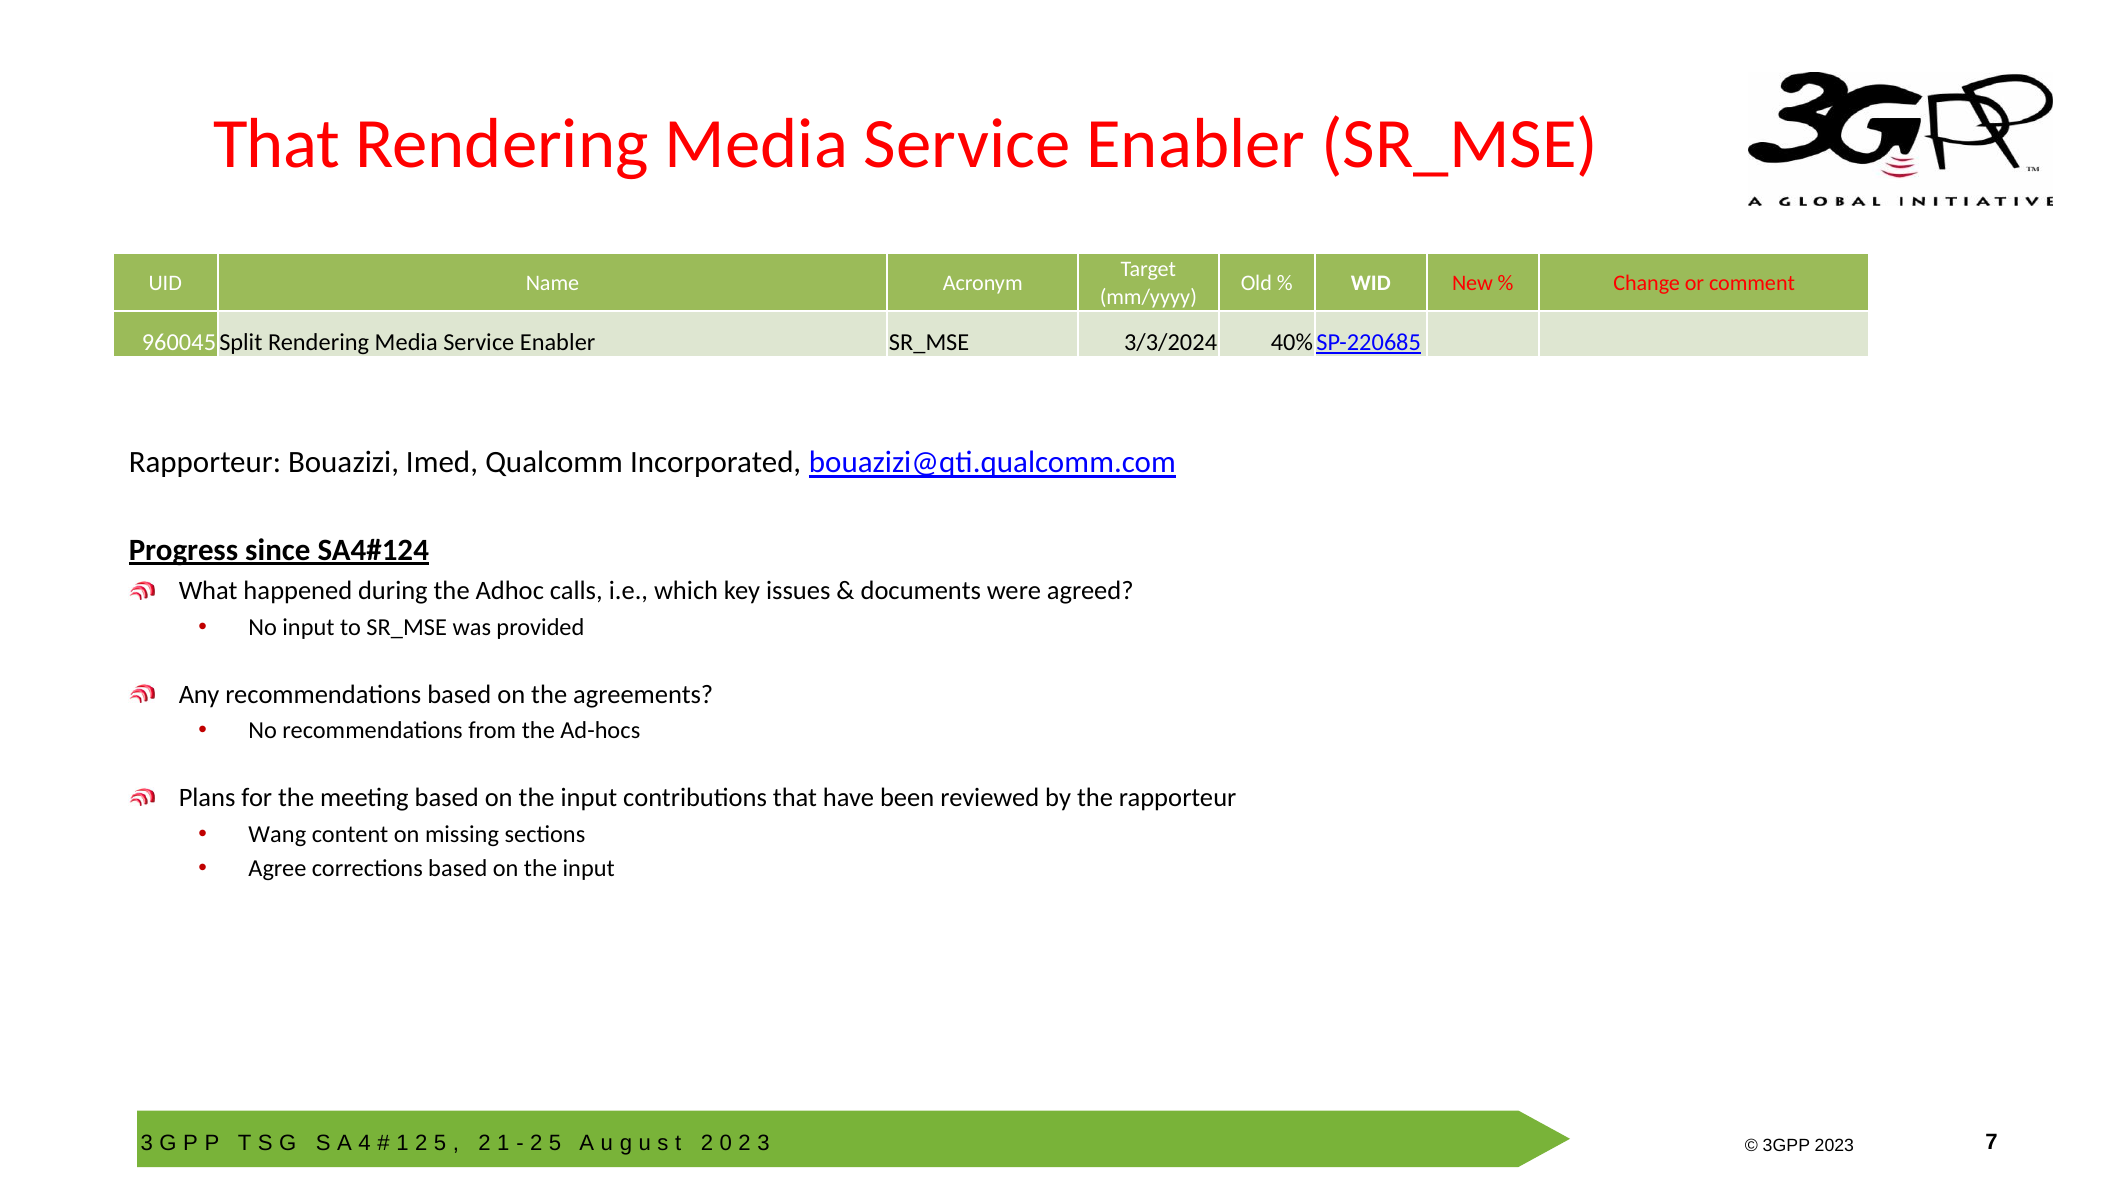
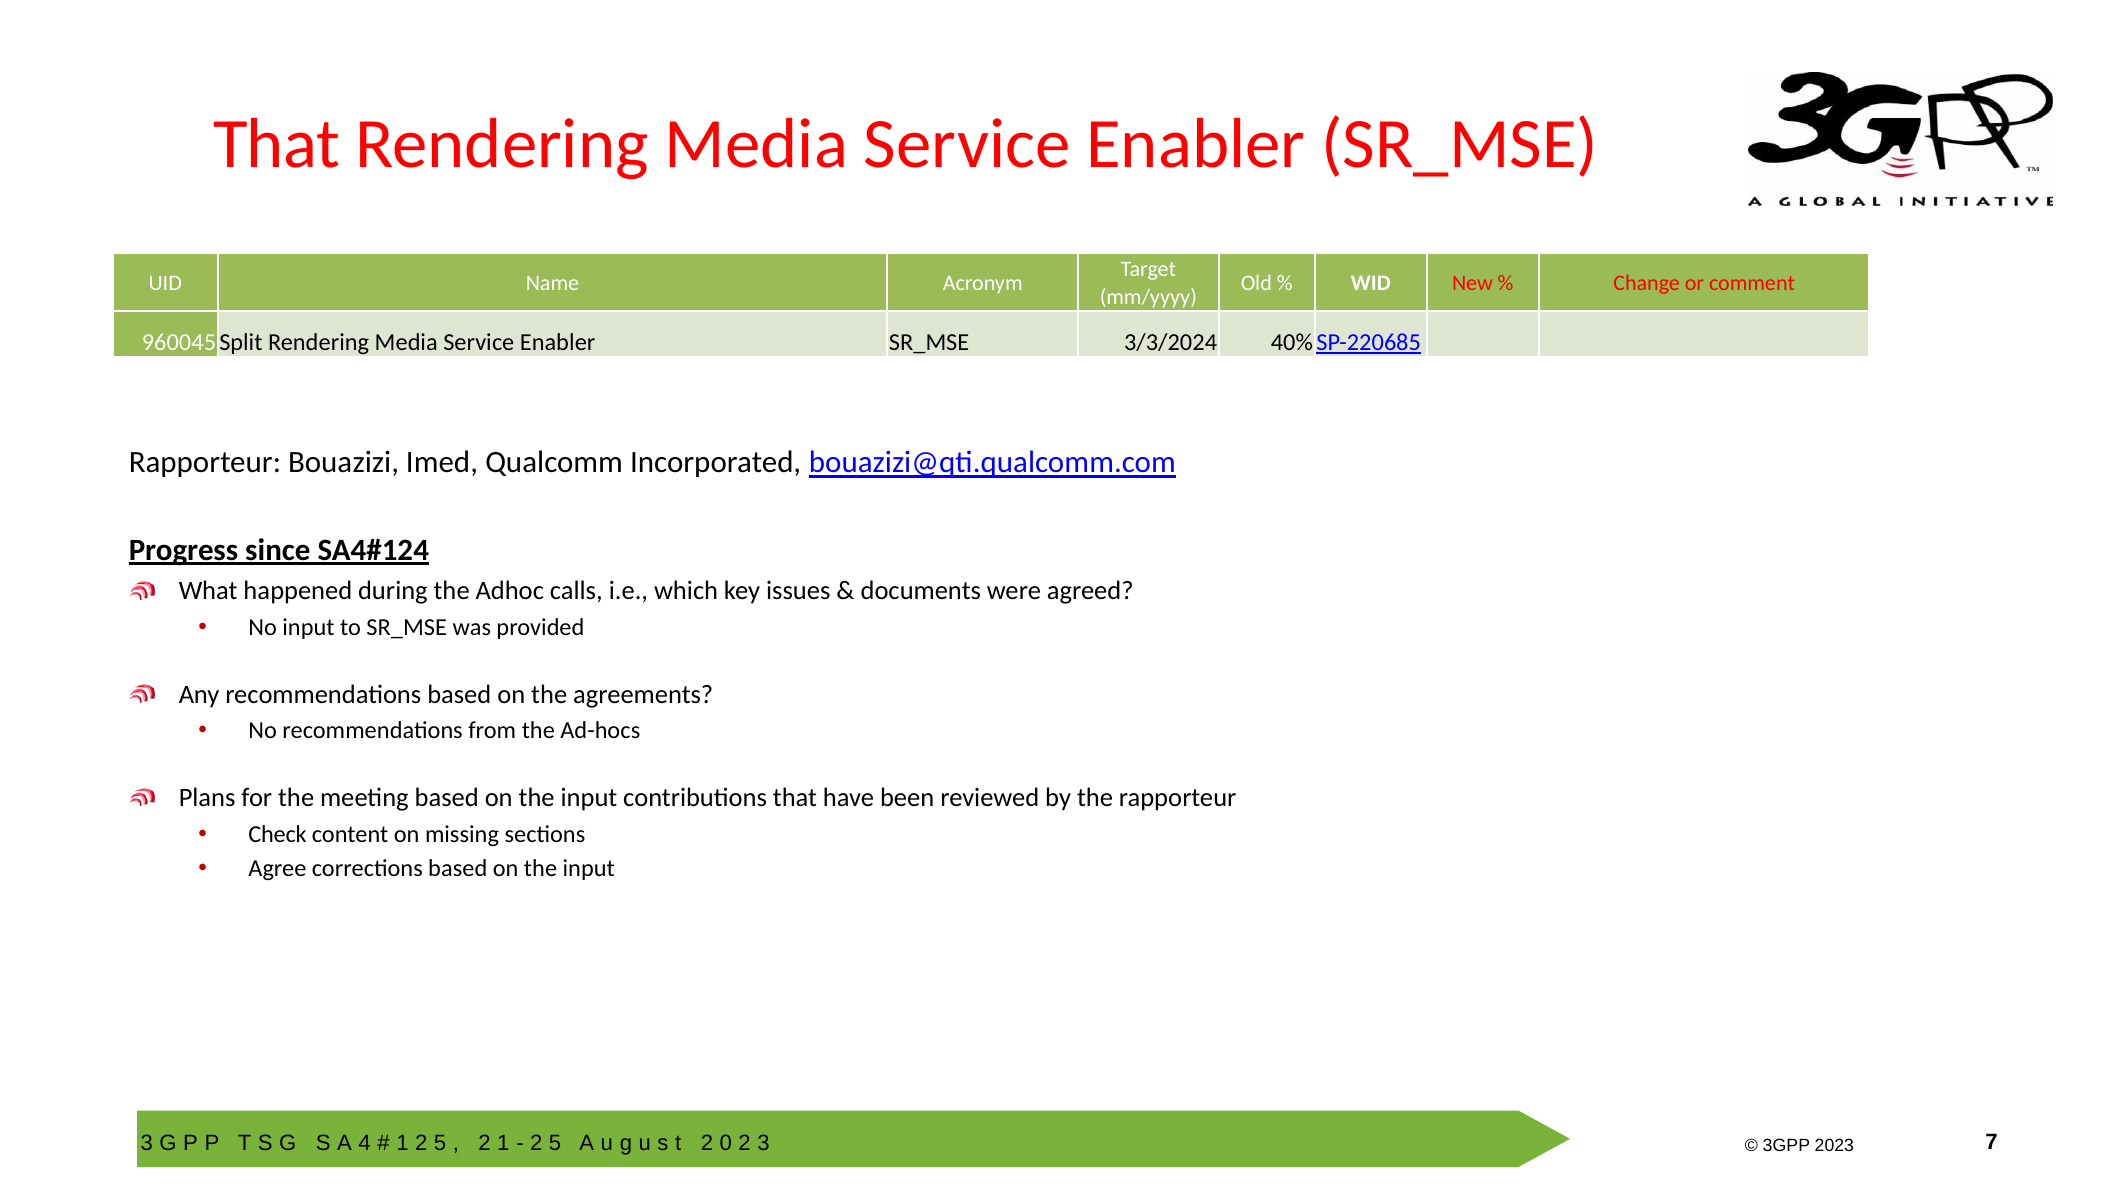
Wang: Wang -> Check
